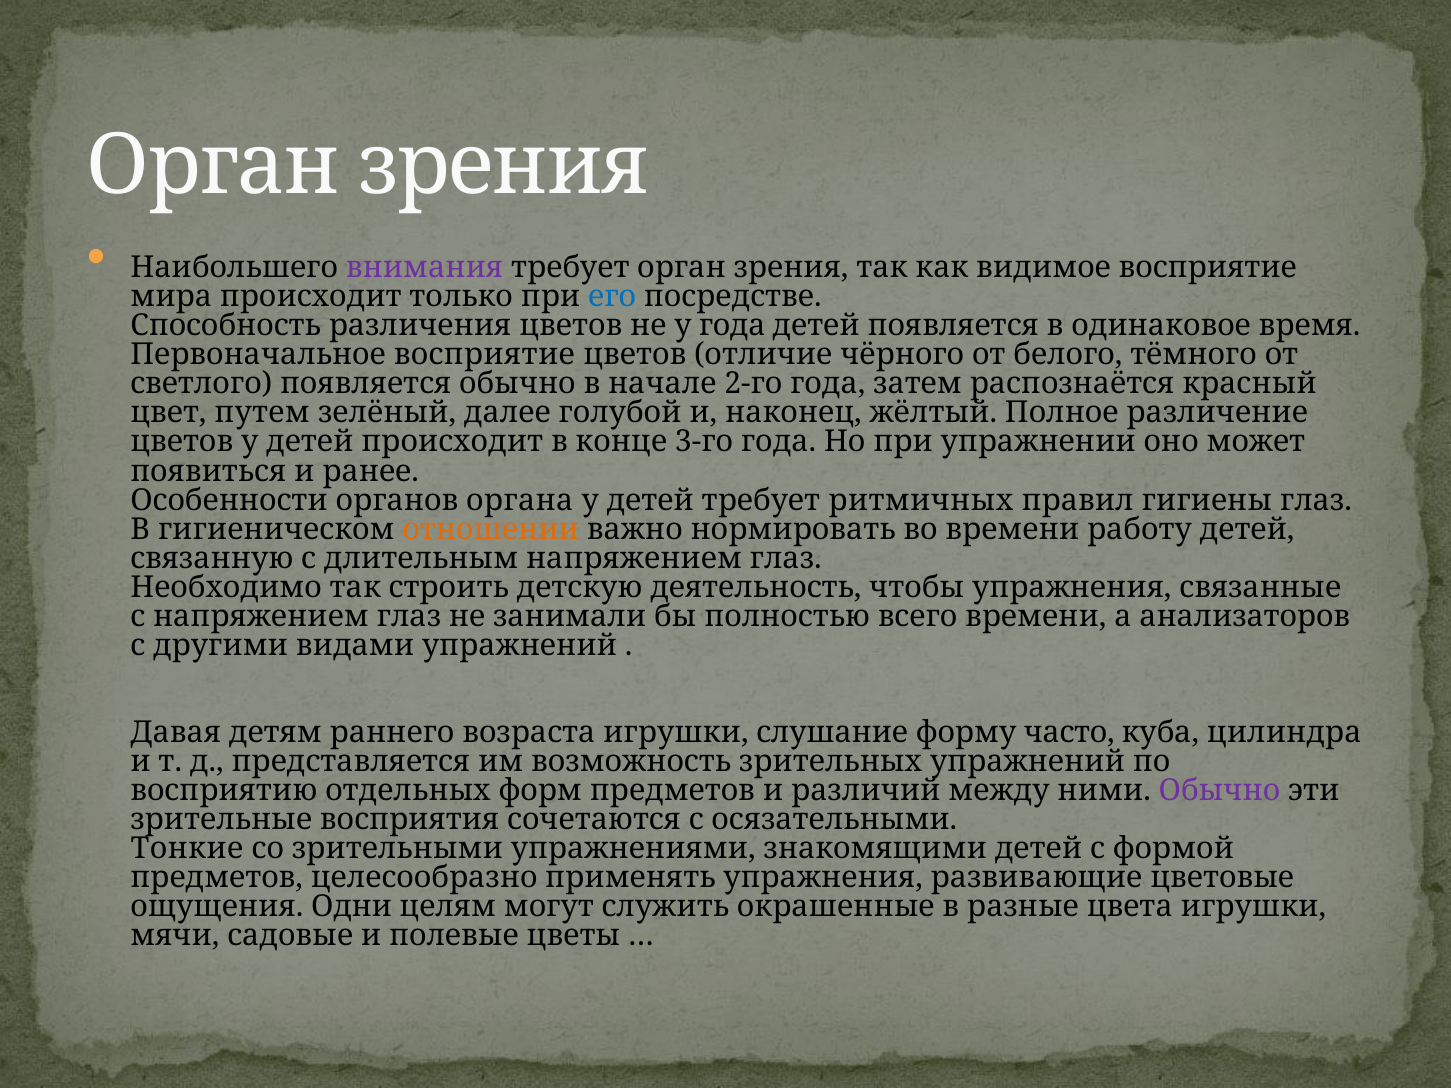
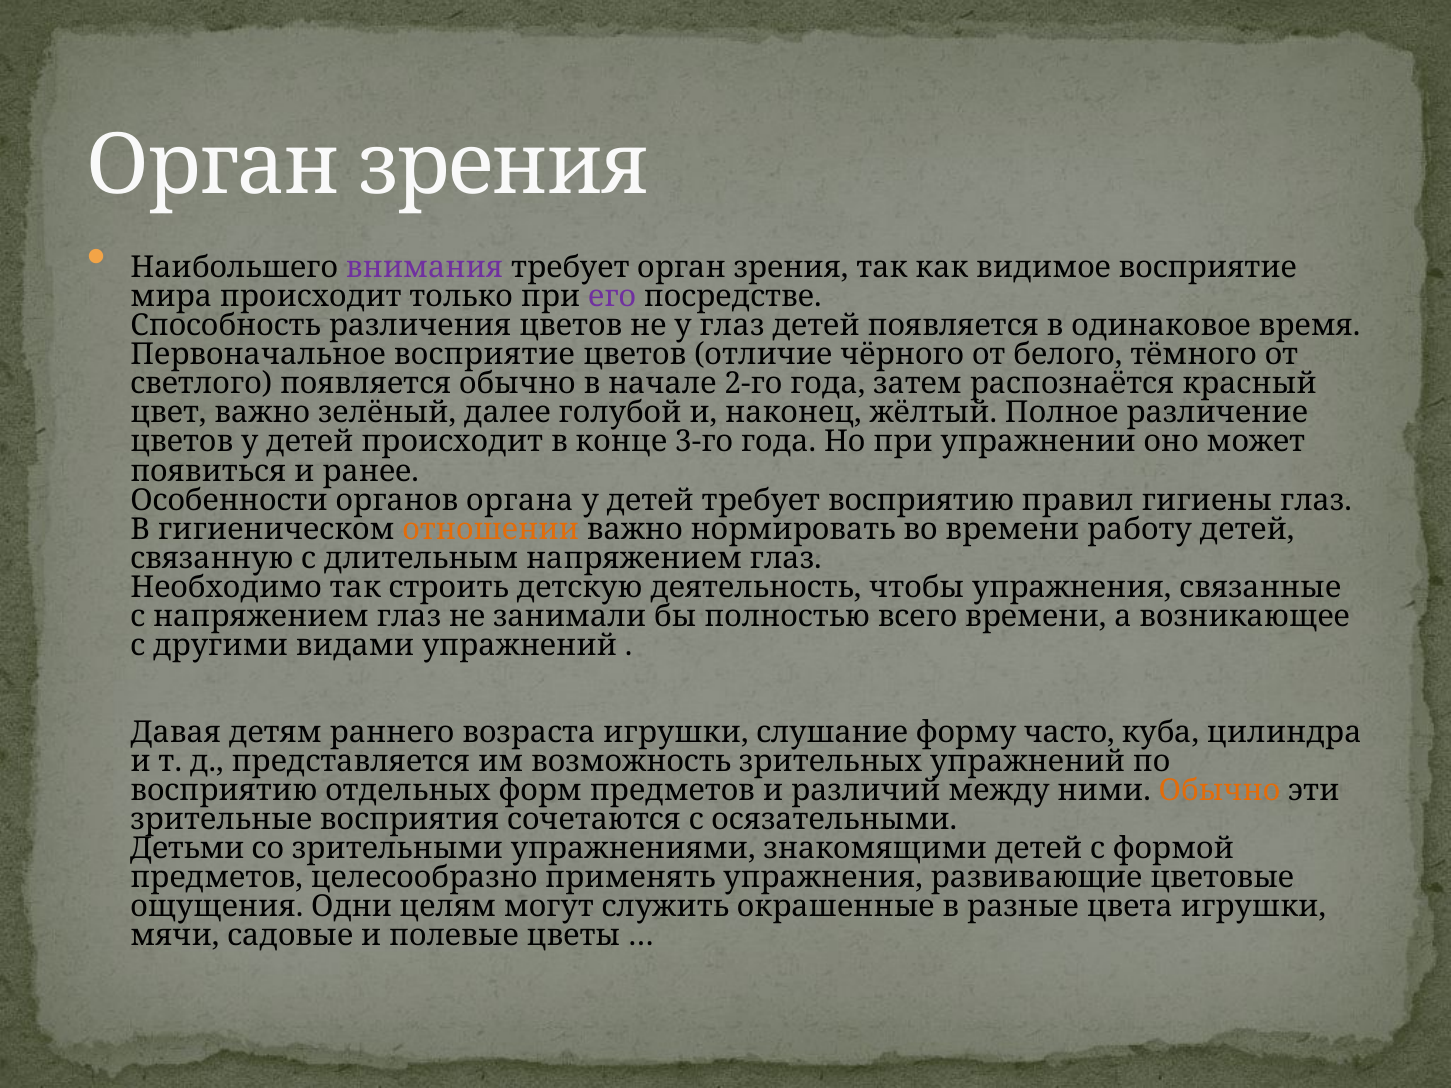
его colour: blue -> purple
у года: года -> глаз
цвет путем: путем -> важно
требует ритмичных: ритмичных -> восприятию
анализаторов: анализаторов -> возникающее
Обычно at (1219, 790) colour: purple -> orange
Тонкие: Тонкие -> Детьми
